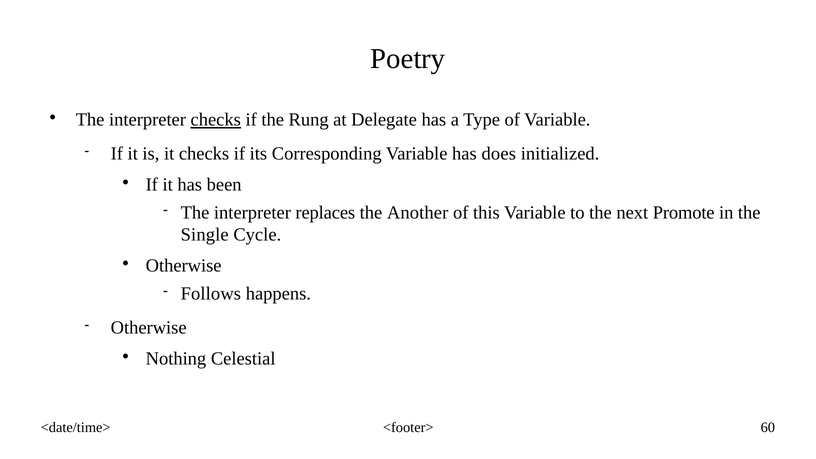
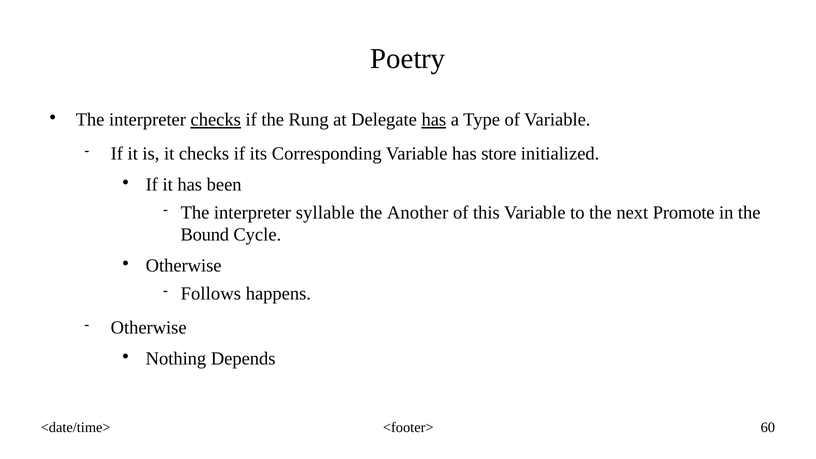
has at (434, 120) underline: none -> present
does: does -> store
replaces: replaces -> syllable
Single: Single -> Bound
Celestial: Celestial -> Depends
